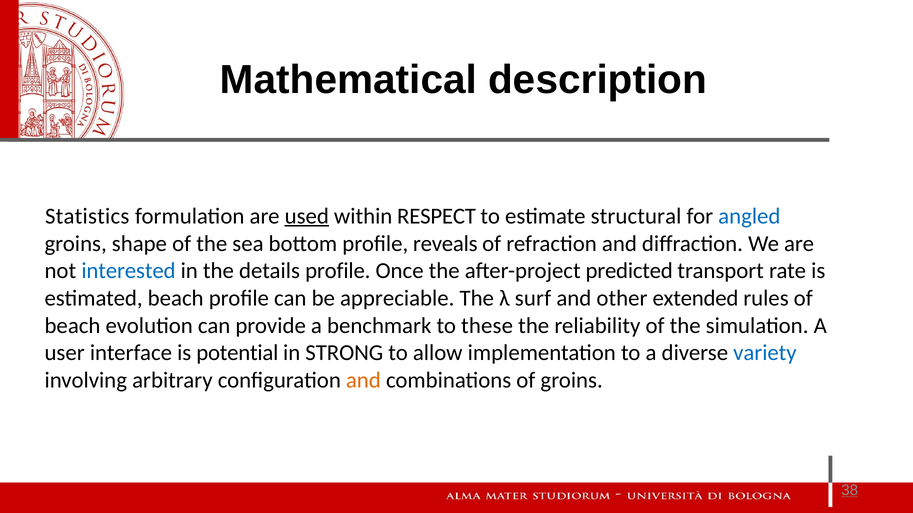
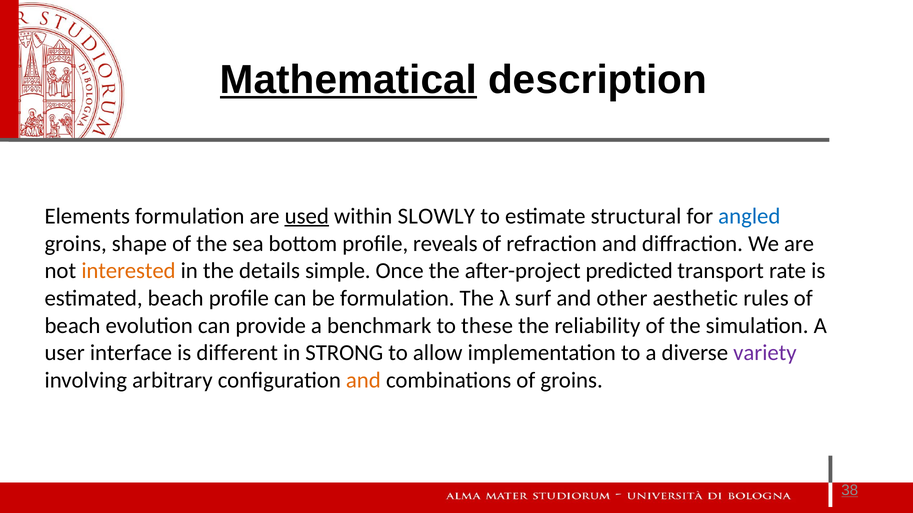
Mathematical underline: none -> present
Statistics: Statistics -> Elements
RESPECT: RESPECT -> SLOWLY
interested colour: blue -> orange
details profile: profile -> simple
be appreciable: appreciable -> formulation
extended: extended -> aesthetic
potential: potential -> different
variety colour: blue -> purple
